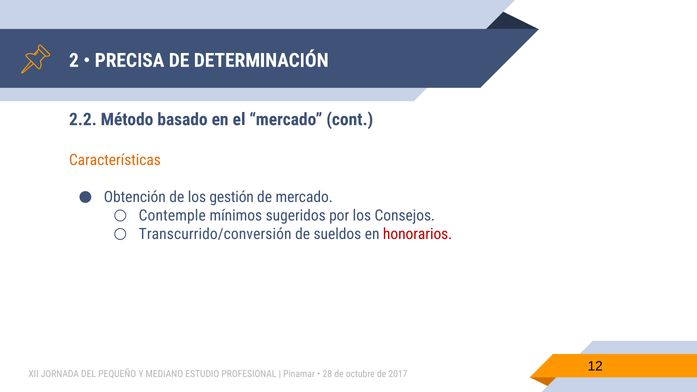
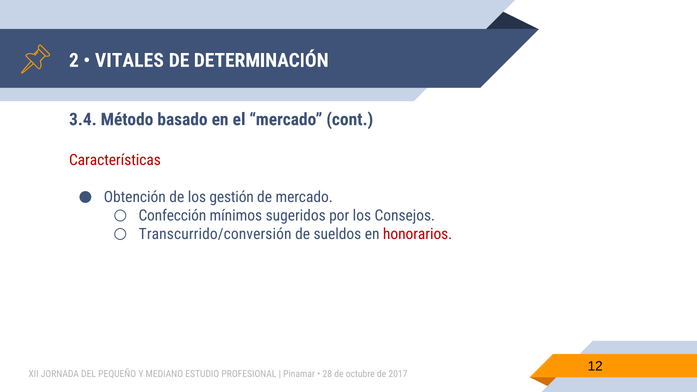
PRECISA: PRECISA -> VITALES
2.2: 2.2 -> 3.4
Características colour: orange -> red
Contemple: Contemple -> Confección
